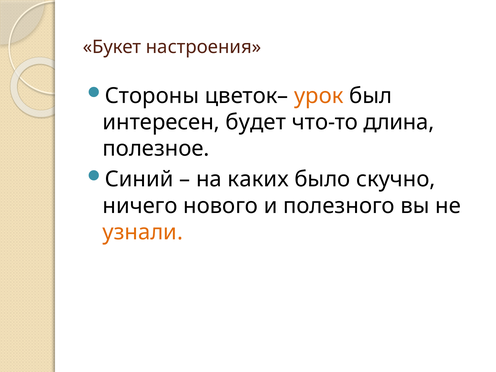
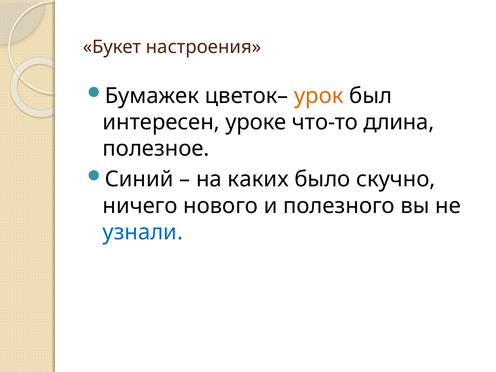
Стороны: Стороны -> Бумажек
будет: будет -> уроке
узнали colour: orange -> blue
